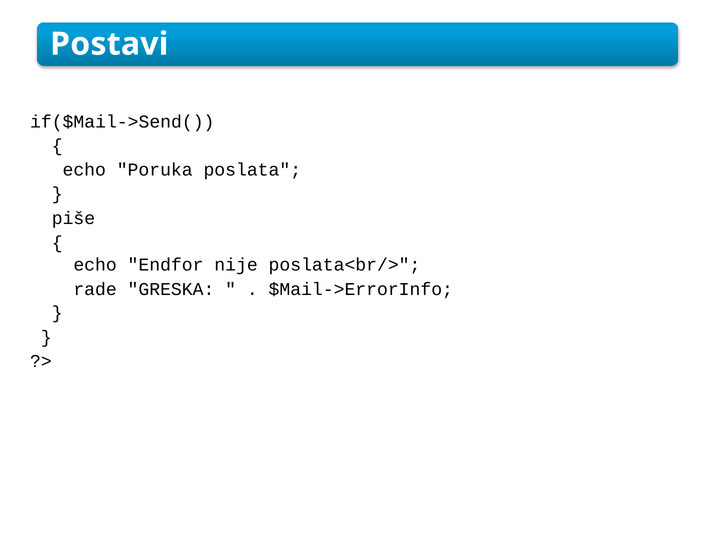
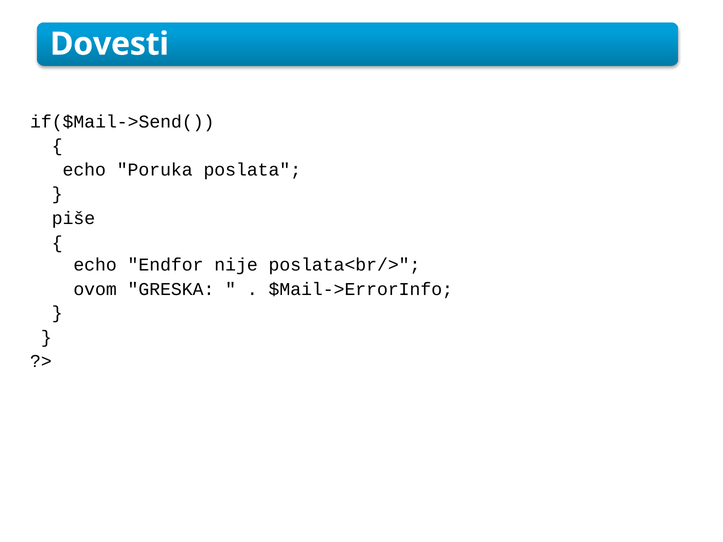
Postavi: Postavi -> Dovesti
rade: rade -> ovom
